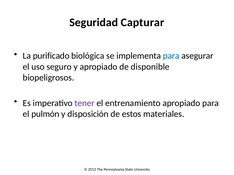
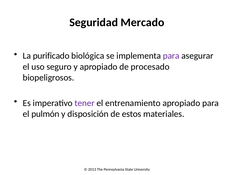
Capturar: Capturar -> Mercado
para at (171, 56) colour: blue -> purple
disponible: disponible -> procesado
